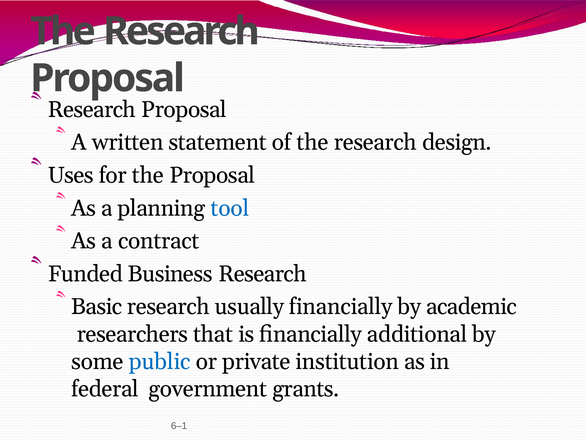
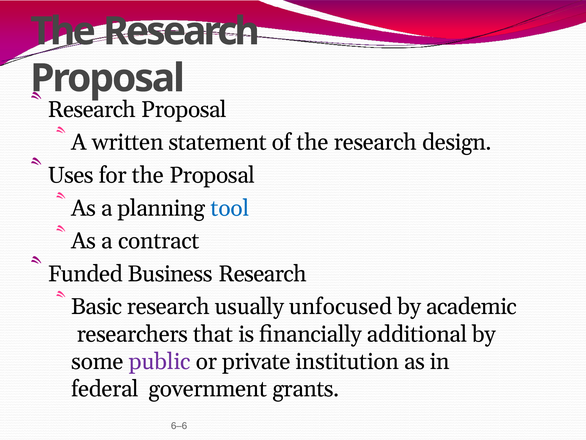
usually financially: financially -> unfocused
public colour: blue -> purple
6–1: 6–1 -> 6–6
